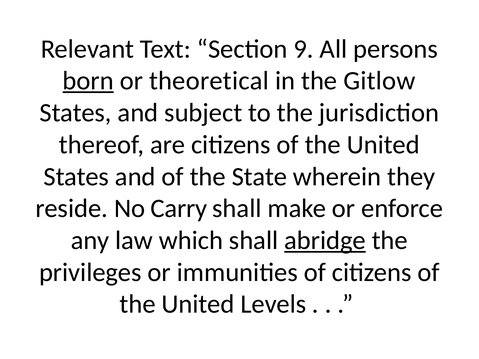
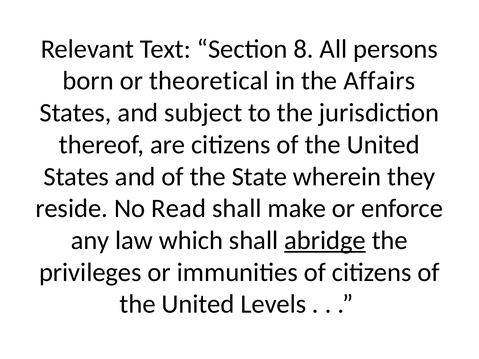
9: 9 -> 8
born underline: present -> none
Gitlow: Gitlow -> Affairs
Carry: Carry -> Read
